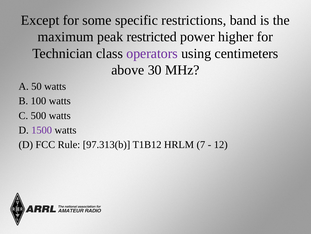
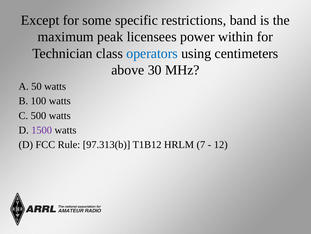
restricted: restricted -> licensees
higher: higher -> within
operators colour: purple -> blue
